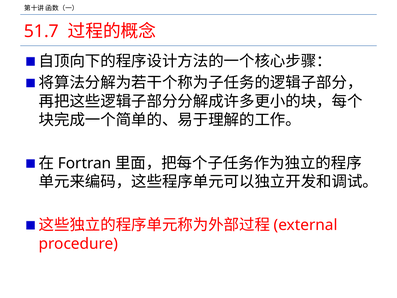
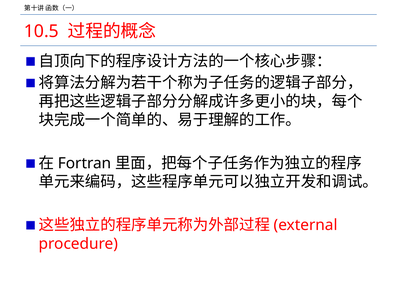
51.7: 51.7 -> 10.5
